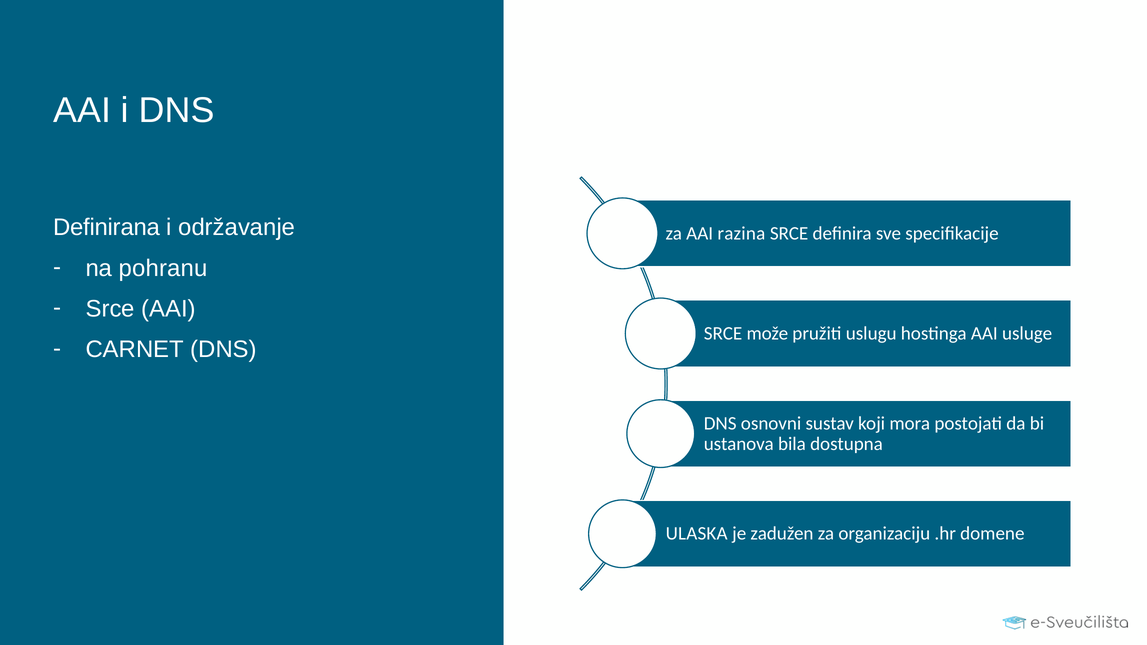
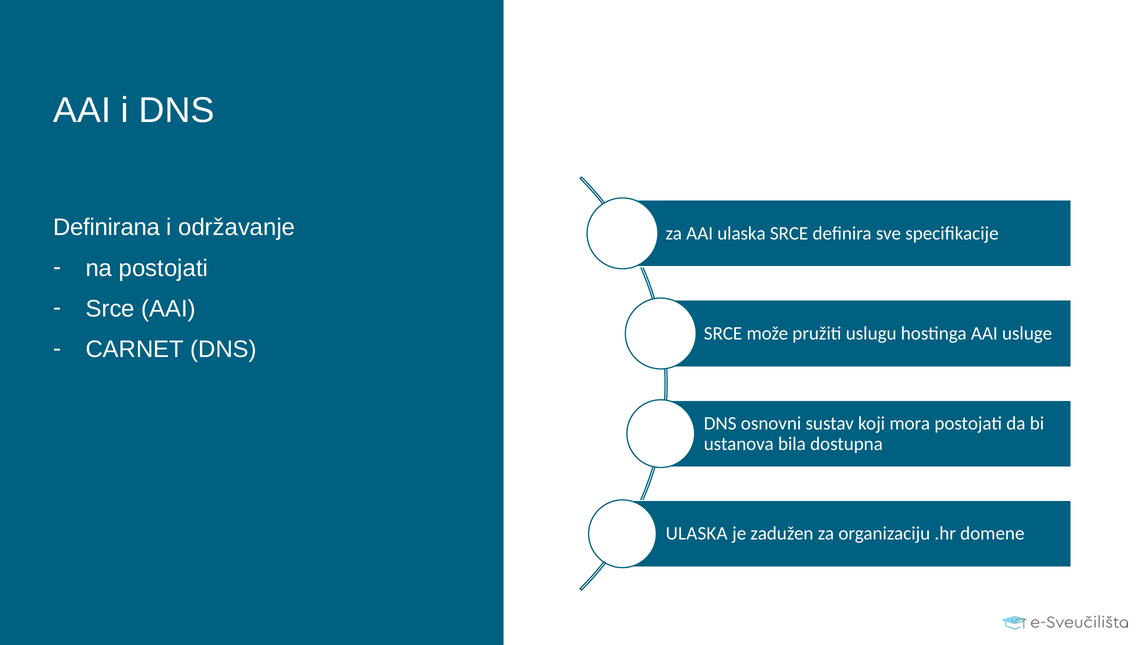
AAI razina: razina -> ulaska
na pohranu: pohranu -> postojati
